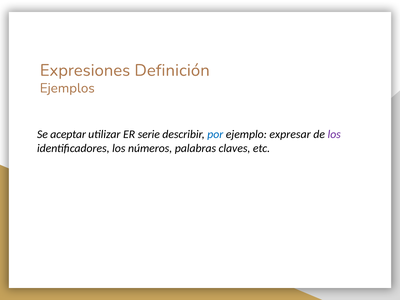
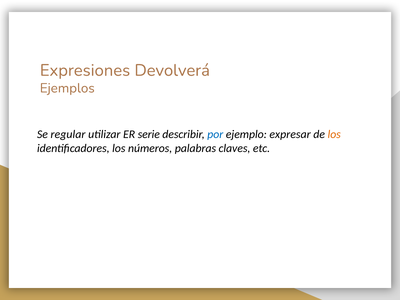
Definición: Definición -> Devolverá
aceptar: aceptar -> regular
los at (334, 134) colour: purple -> orange
